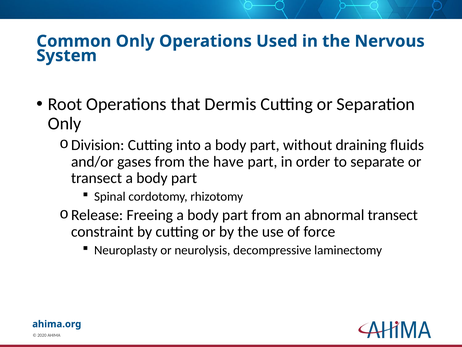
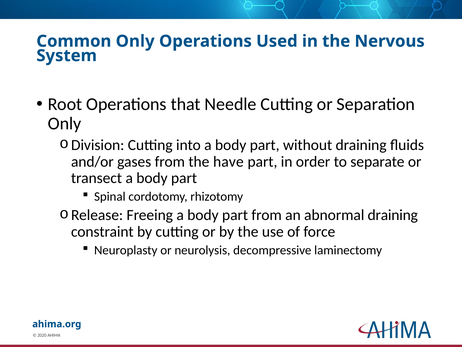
Dermis: Dermis -> Needle
abnormal transect: transect -> draining
